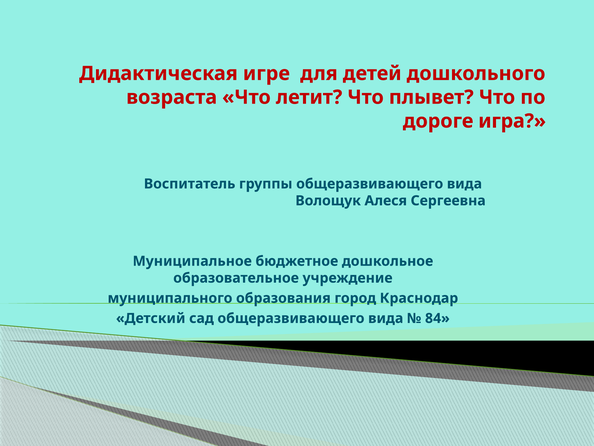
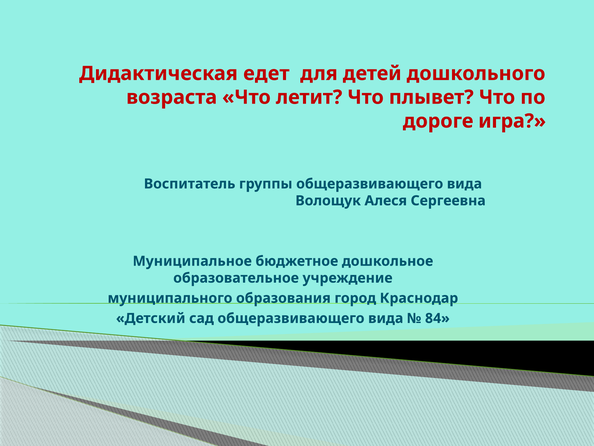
игре: игре -> едет
